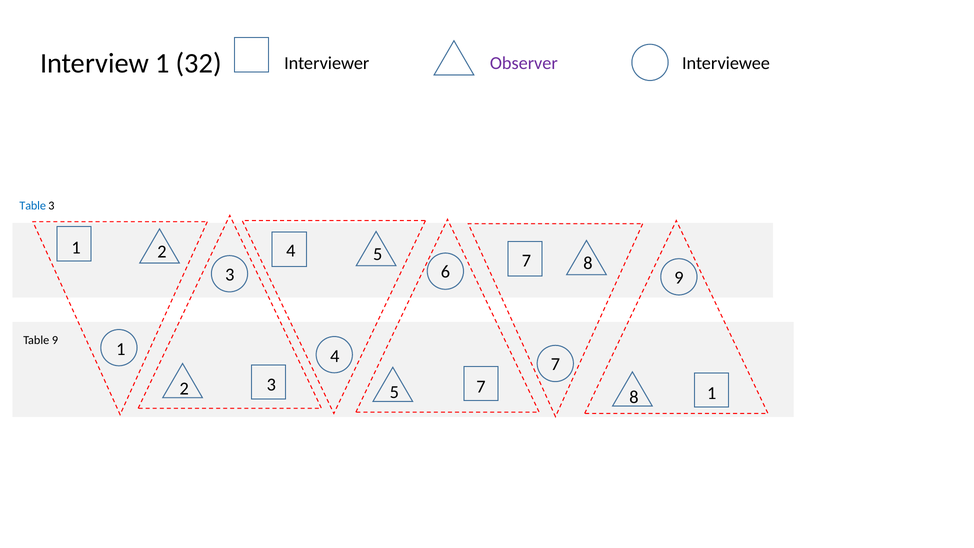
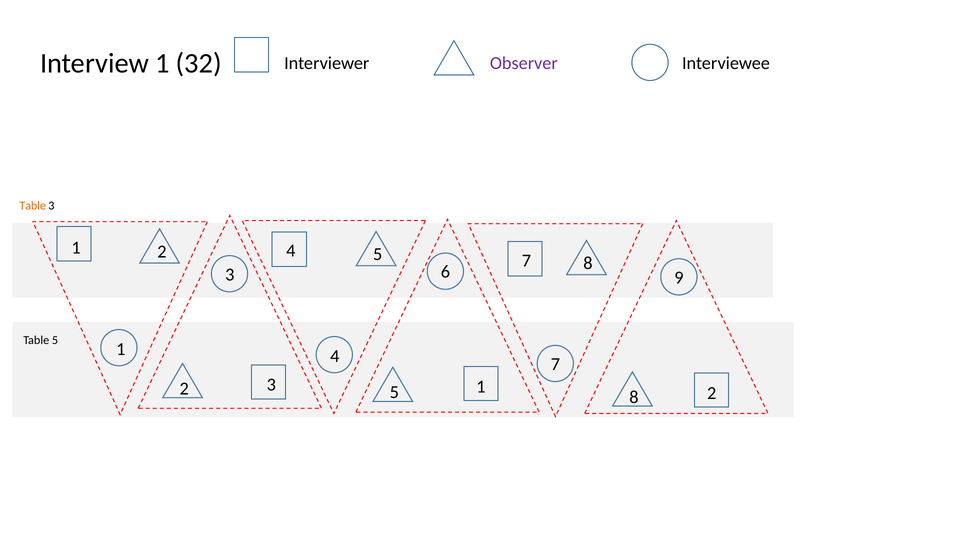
Table at (33, 206) colour: blue -> orange
Table 9: 9 -> 5
5 7: 7 -> 1
8 1: 1 -> 2
